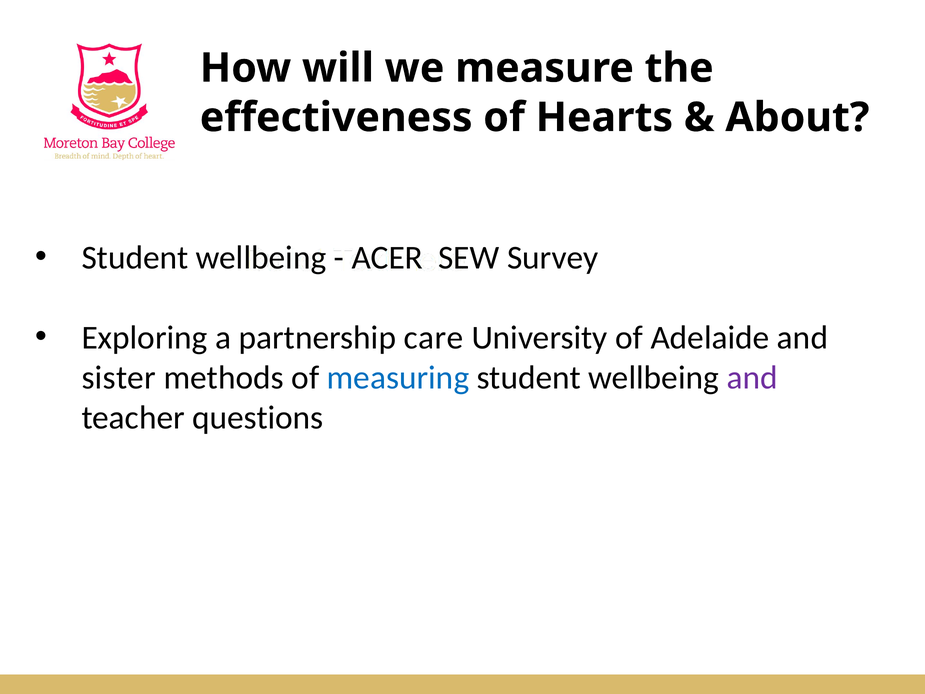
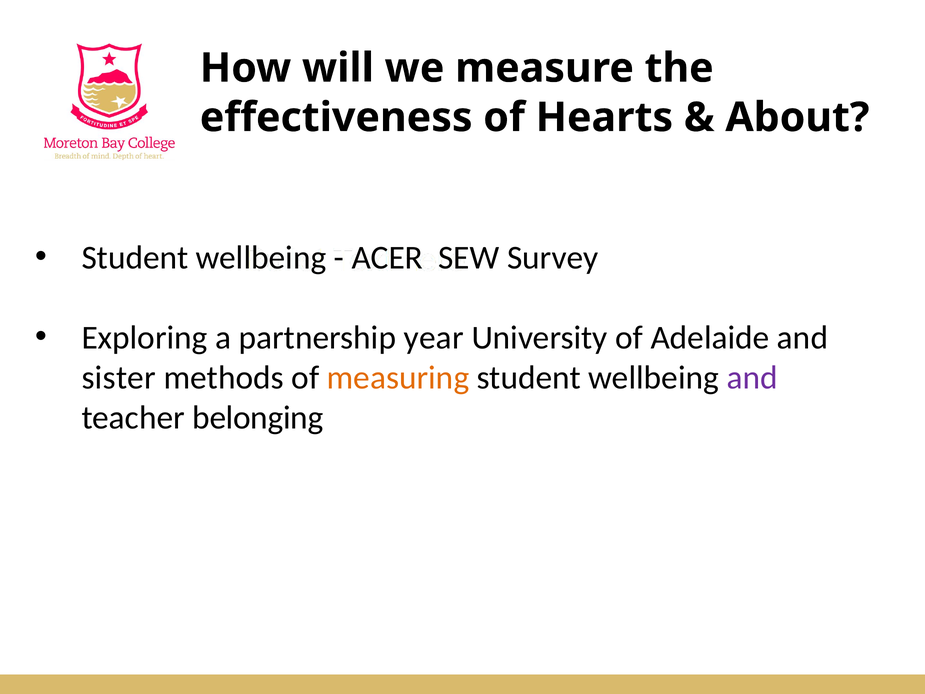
care: care -> year
measuring colour: blue -> orange
questions: questions -> belonging
